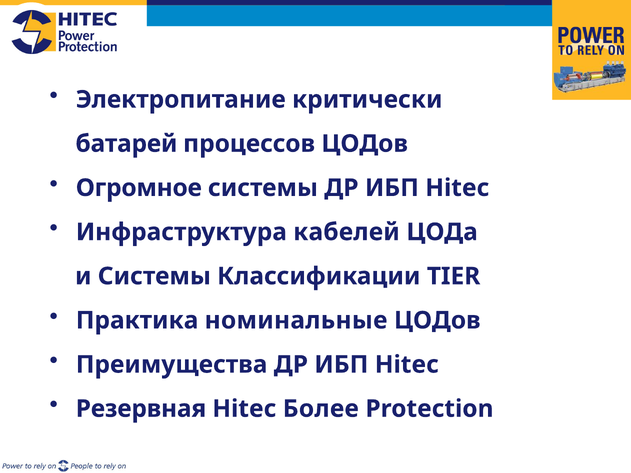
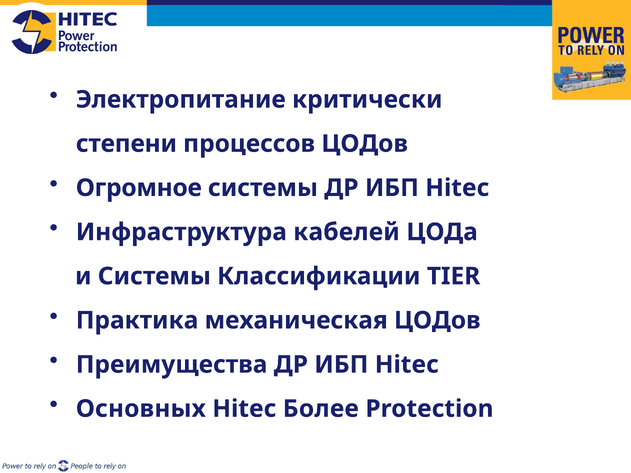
батарей: батарей -> степени
номинальные: номинальные -> механическая
Pезервнaя: Pезервнaя -> Основных
